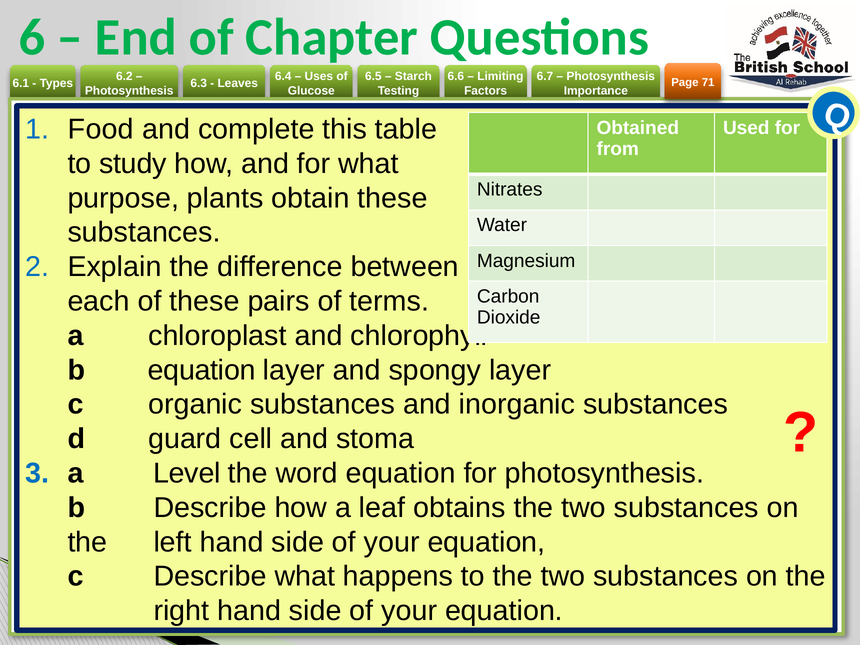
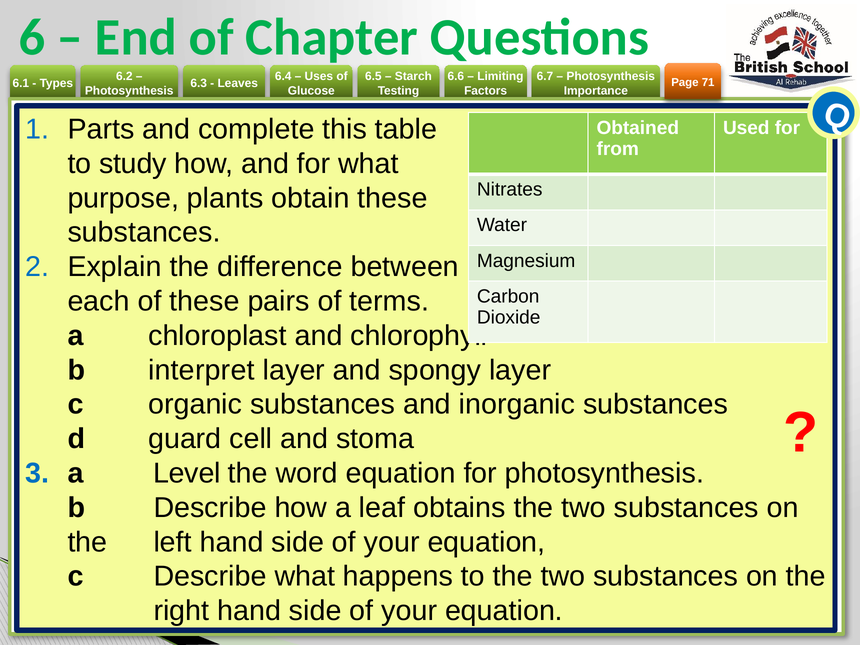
Food: Food -> Parts
b equation: equation -> interpret
